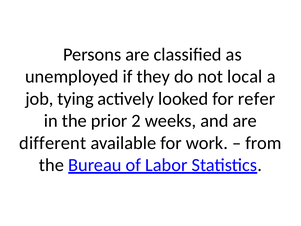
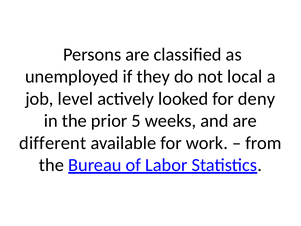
tying: tying -> level
refer: refer -> deny
2: 2 -> 5
